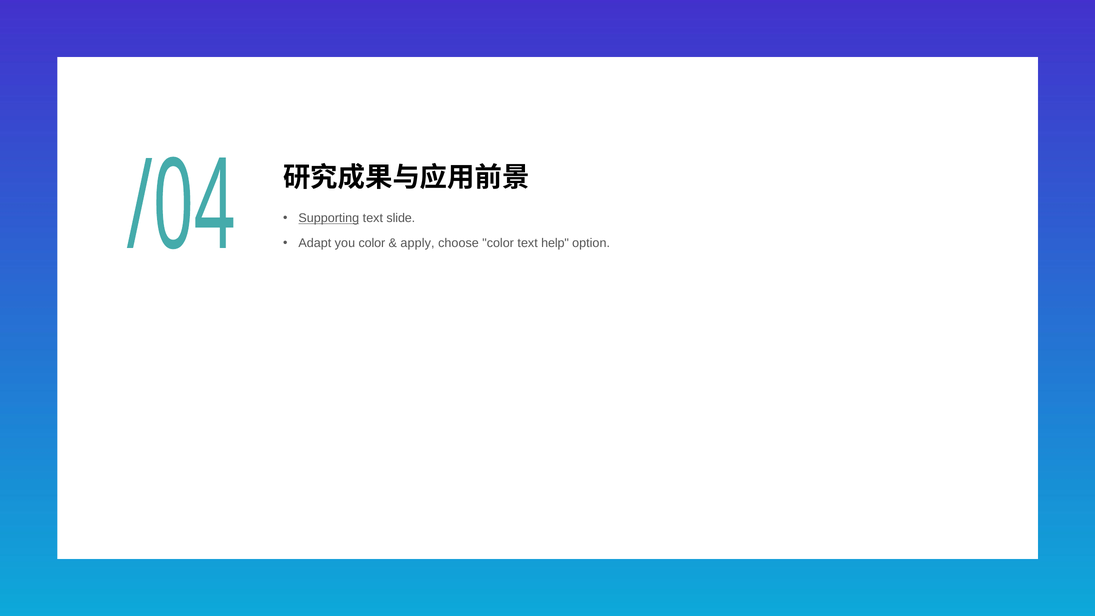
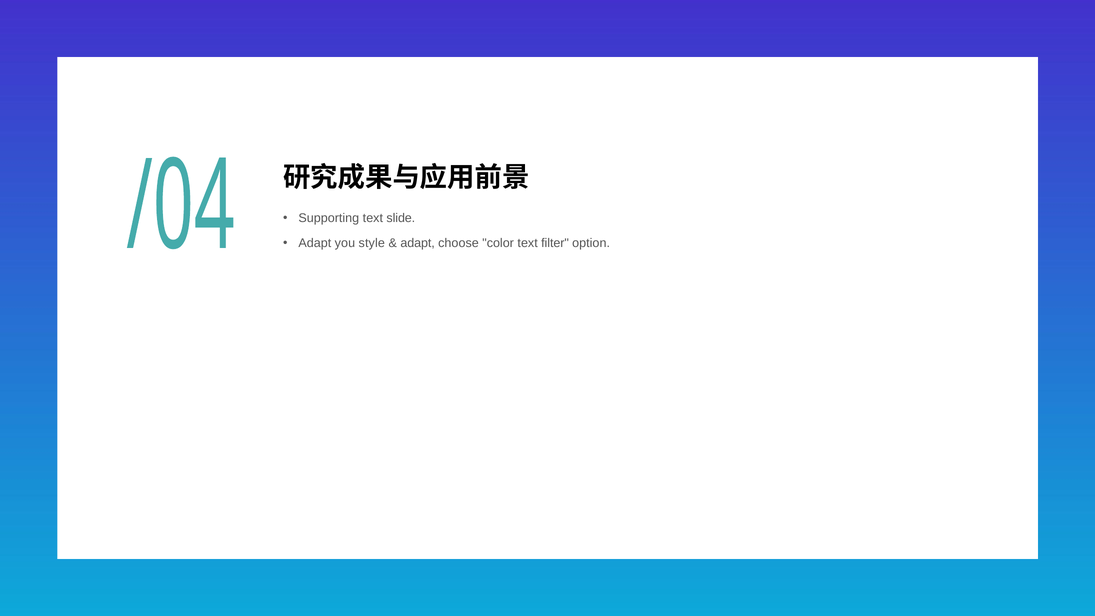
Supporting underline: present -> none
you color: color -> style
apply at (418, 243): apply -> adapt
help: help -> filter
